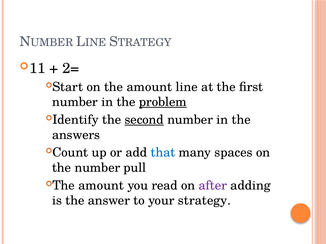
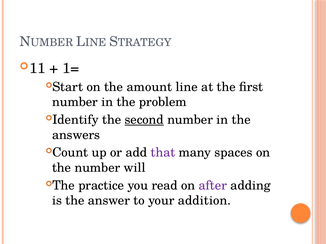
2=: 2= -> 1=
problem underline: present -> none
that colour: blue -> purple
pull: pull -> will
amount at (101, 186): amount -> practice
strategy: strategy -> addition
